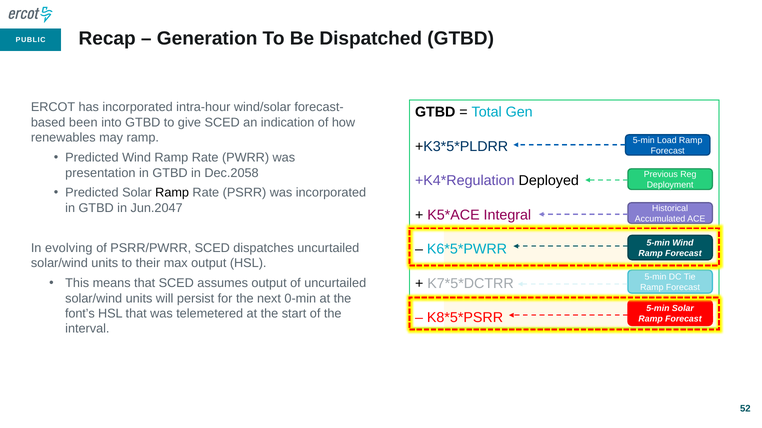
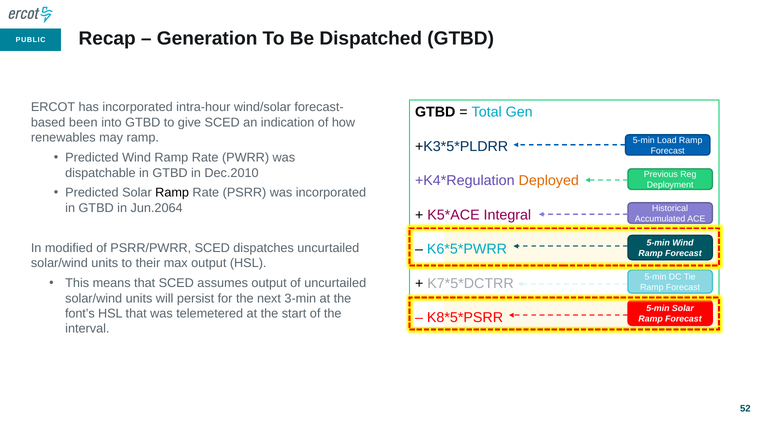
presentation: presentation -> dispatchable
Dec.2058: Dec.2058 -> Dec.2010
Deployed colour: black -> orange
Jun.2047: Jun.2047 -> Jun.2064
evolving: evolving -> modified
0-min: 0-min -> 3-min
